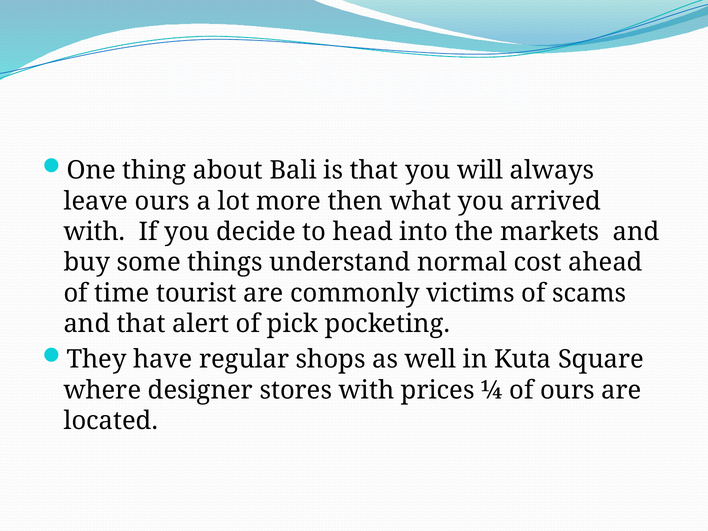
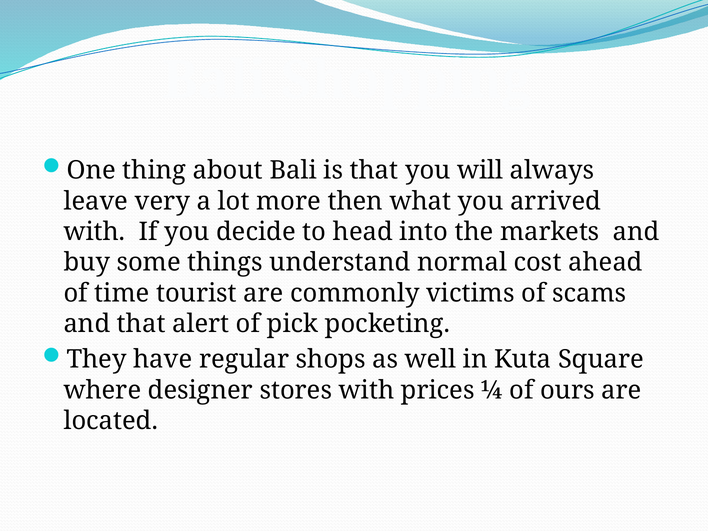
leave ours: ours -> very
